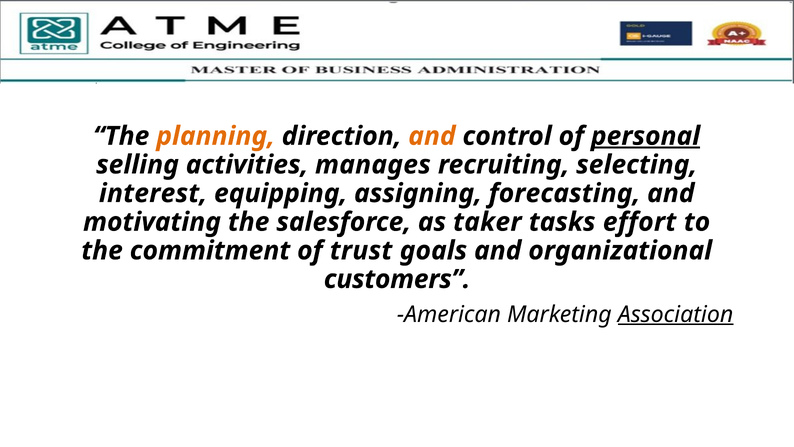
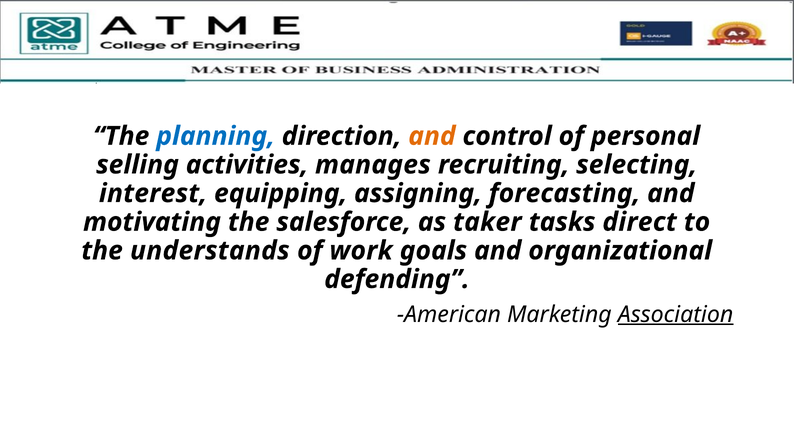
planning colour: orange -> blue
personal underline: present -> none
effort: effort -> direct
commitment: commitment -> understands
trust: trust -> work
customers: customers -> defending
